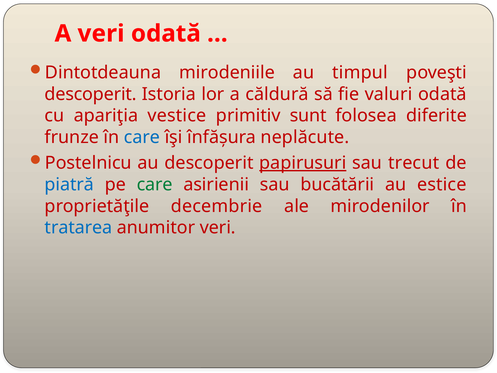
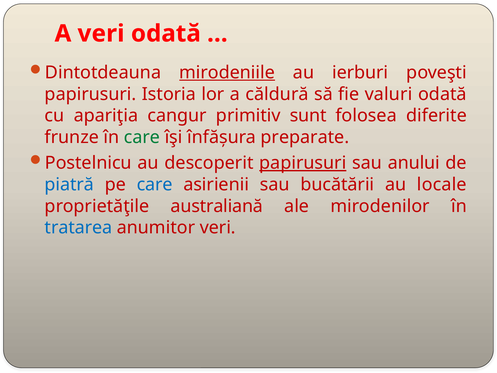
mirodeniile underline: none -> present
timpul: timpul -> ierburi
descoperit at (91, 94): descoperit -> papirusuri
vestice: vestice -> cangur
care at (142, 137) colour: blue -> green
neplăcute: neplăcute -> preparate
trecut: trecut -> anului
care at (155, 184) colour: green -> blue
estice: estice -> locale
decembrie: decembrie -> australiană
